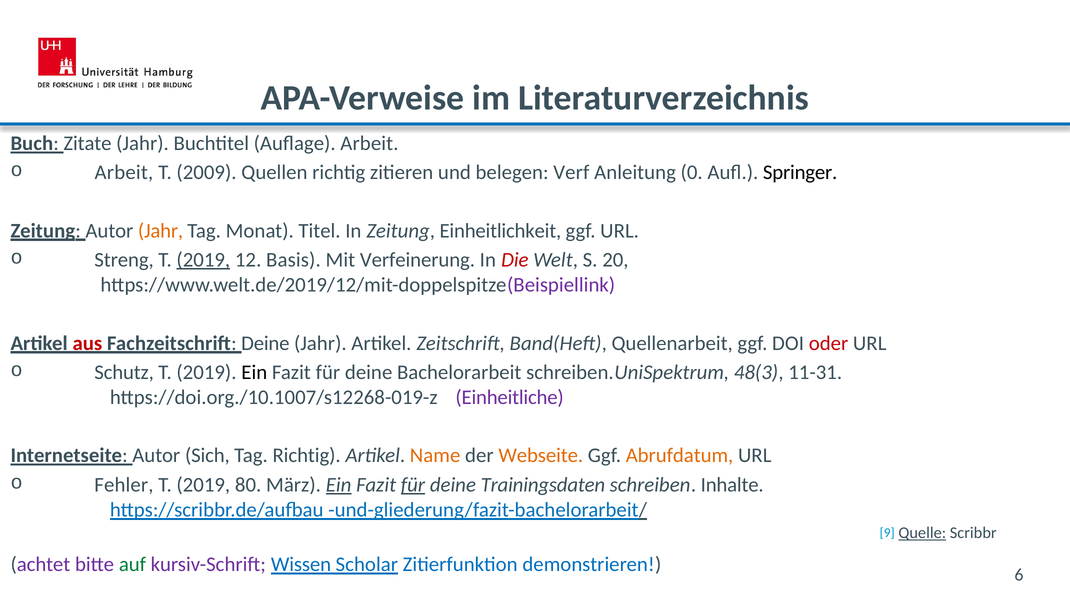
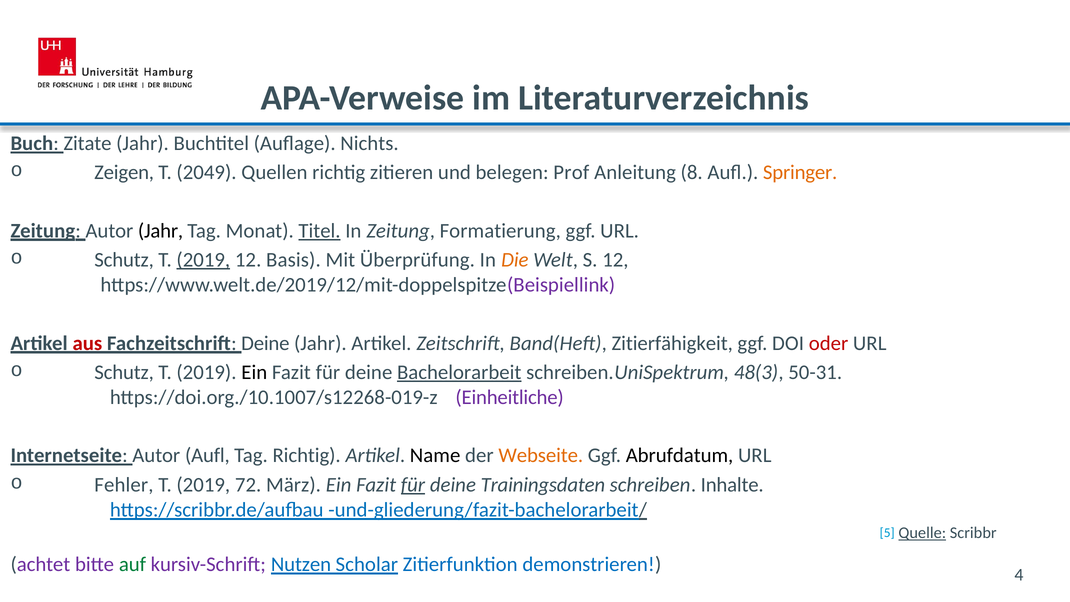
Auflage Arbeit: Arbeit -> Nichts
Arbeit at (124, 172): Arbeit -> Zeigen
2009: 2009 -> 2049
Verf: Verf -> Prof
0: 0 -> 8
Springer colour: black -> orange
Jahr at (161, 231) colour: orange -> black
Titel underline: none -> present
Einheitlichkeit: Einheitlichkeit -> Formatierung
Streng at (124, 260): Streng -> Schutz
Verfeinerung: Verfeinerung -> Überprüfung
Die colour: red -> orange
S 20: 20 -> 12
Quellenarbeit: Quellenarbeit -> Zitierfähigkeit
Bachelorarbeit underline: none -> present
11-31: 11-31 -> 50-31
Autor Sich: Sich -> Aufl
Name colour: orange -> black
Abrufdatum colour: orange -> black
80: 80 -> 72
Ein at (339, 485) underline: present -> none
9: 9 -> 5
Wissen: Wissen -> Nutzen
6: 6 -> 4
